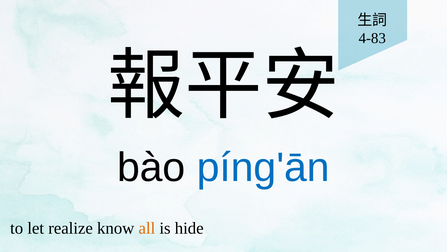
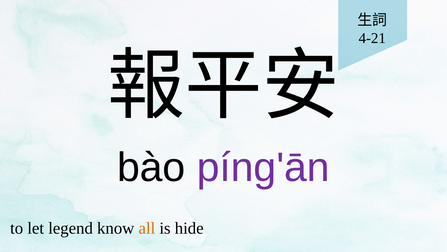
4-83: 4-83 -> 4-21
píng'ān colour: blue -> purple
realize: realize -> legend
